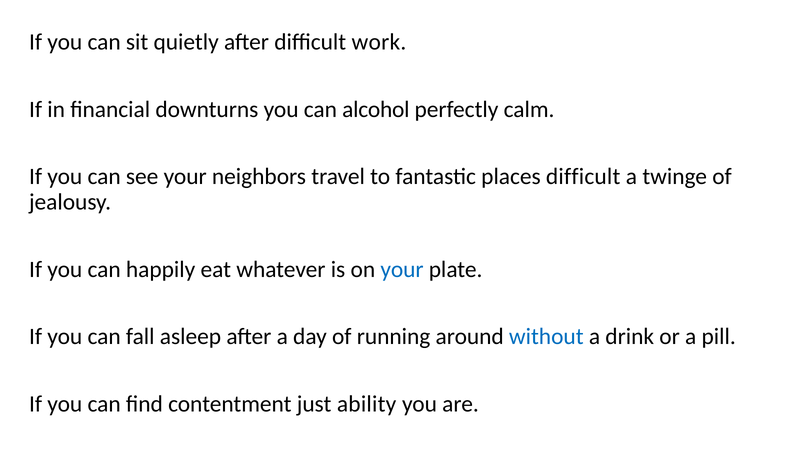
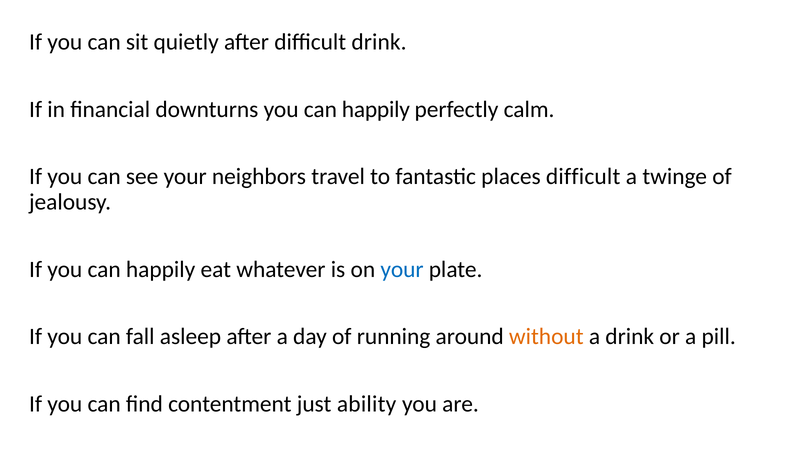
difficult work: work -> drink
downturns you can alcohol: alcohol -> happily
without colour: blue -> orange
